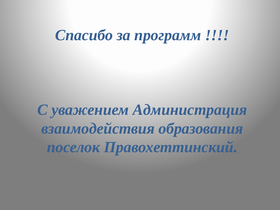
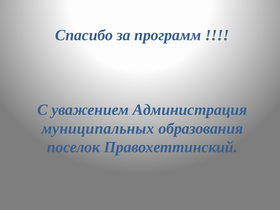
взаимодействия: взаимодействия -> муниципальных
